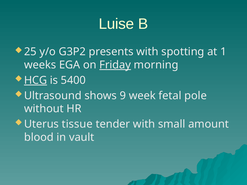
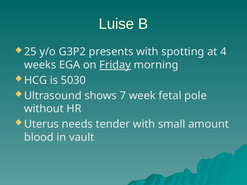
1: 1 -> 4
HCG underline: present -> none
5400: 5400 -> 5030
9: 9 -> 7
tissue: tissue -> needs
